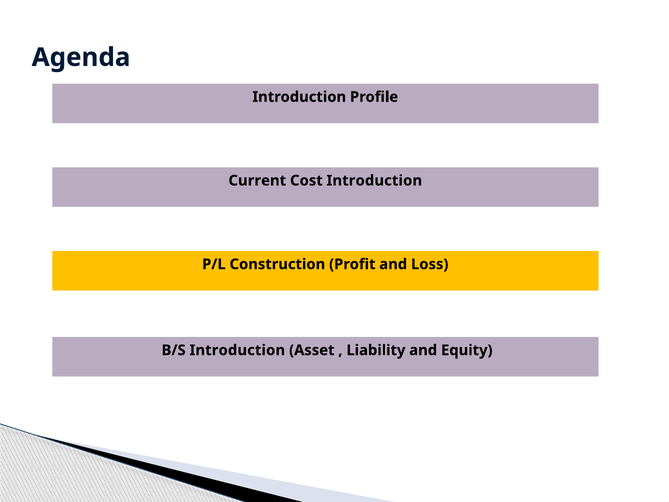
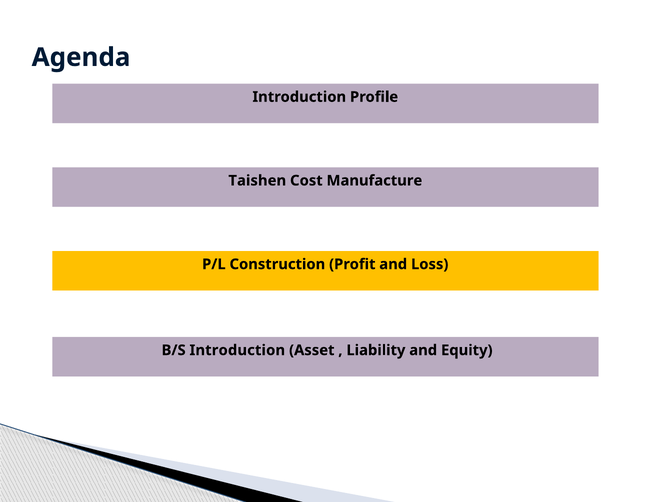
Current: Current -> Taishen
Cost Introduction: Introduction -> Manufacture
